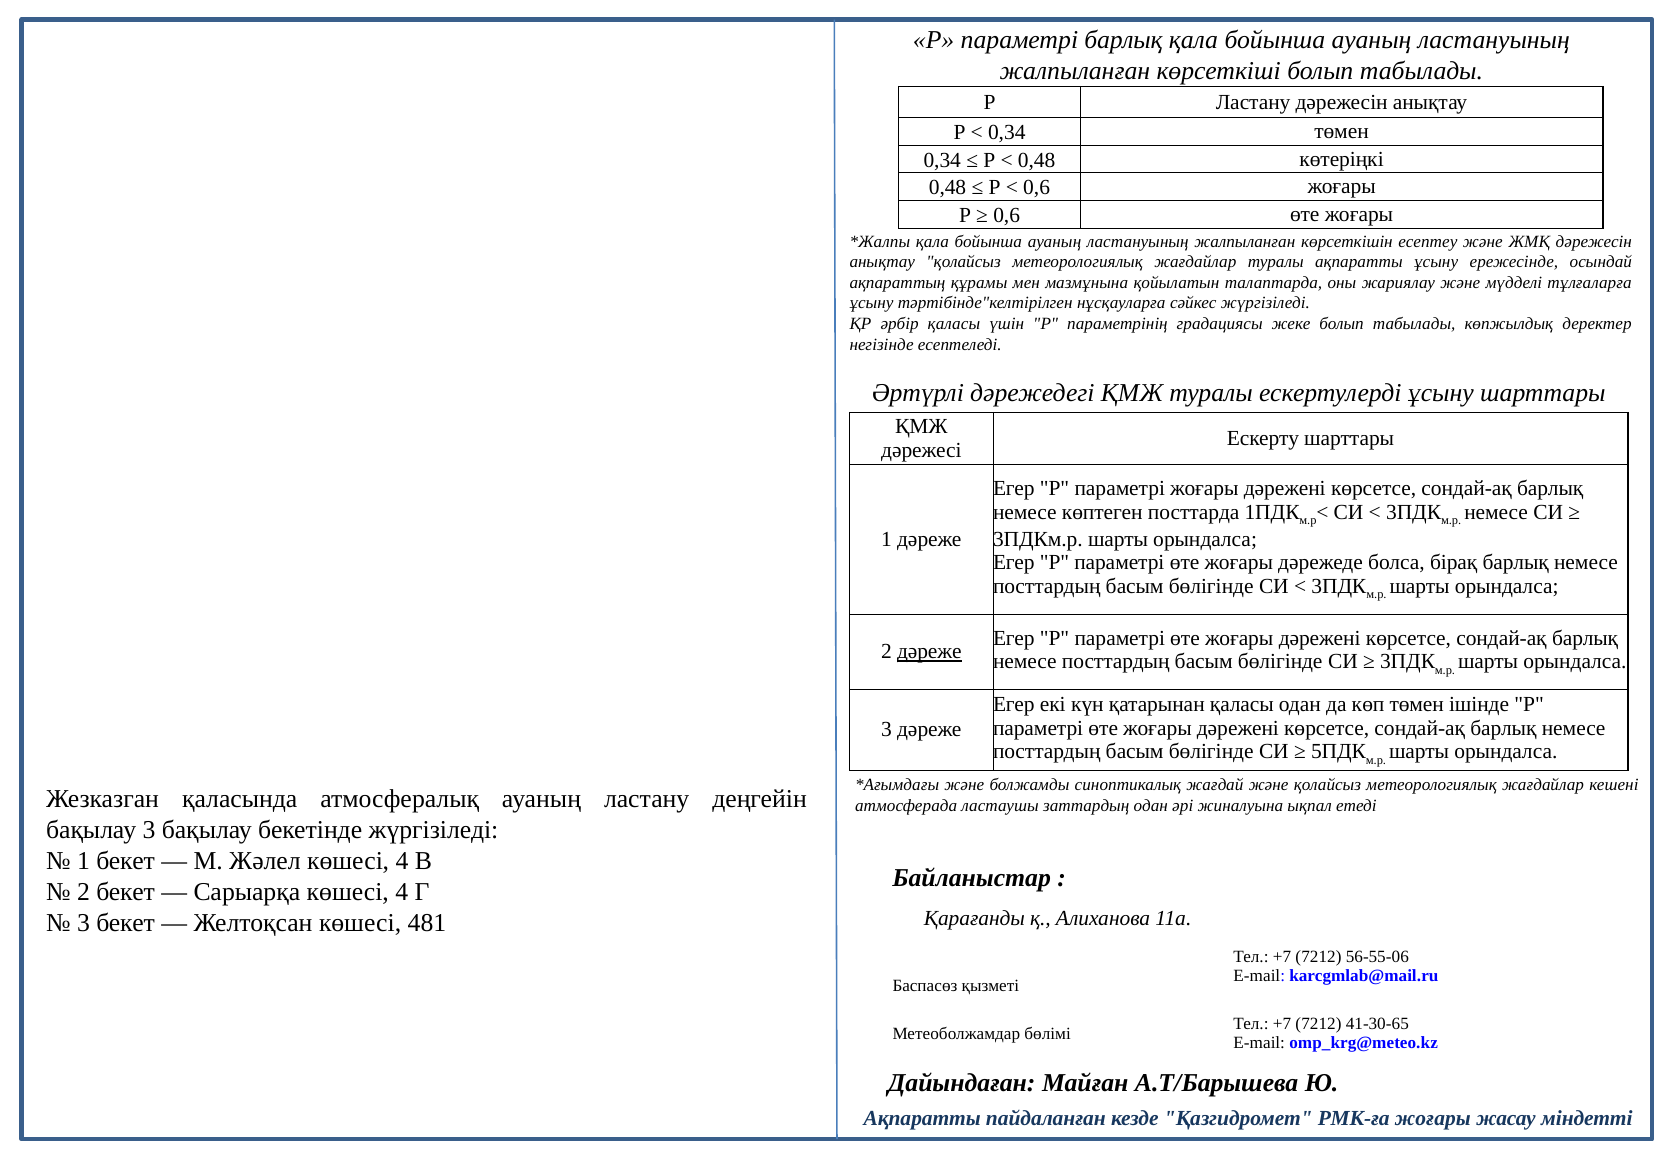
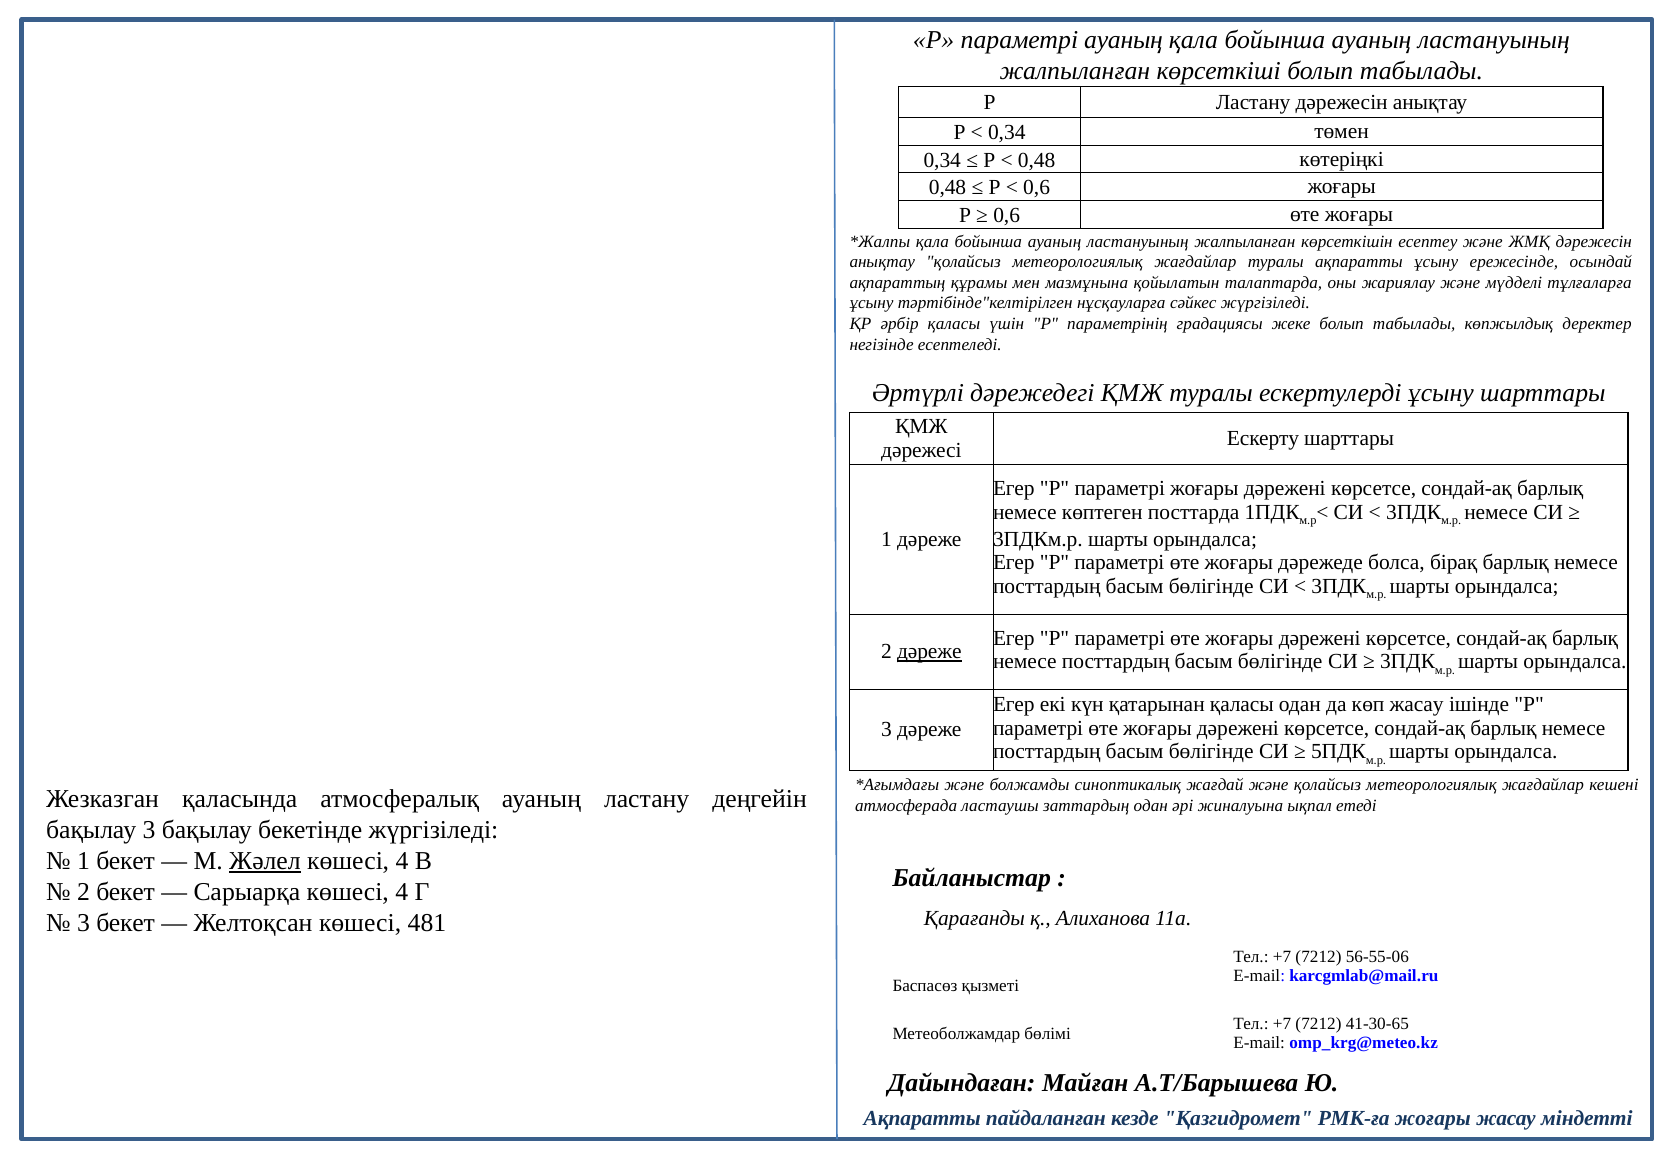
параметрі барлық: барлық -> ауаның
көп төмен: төмен -> жасау
Жәлел underline: none -> present
